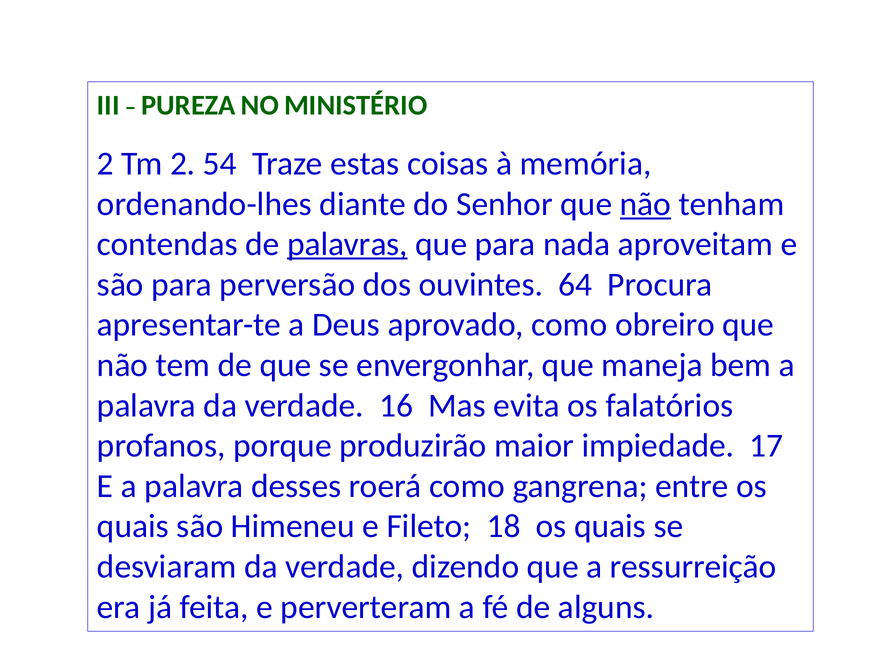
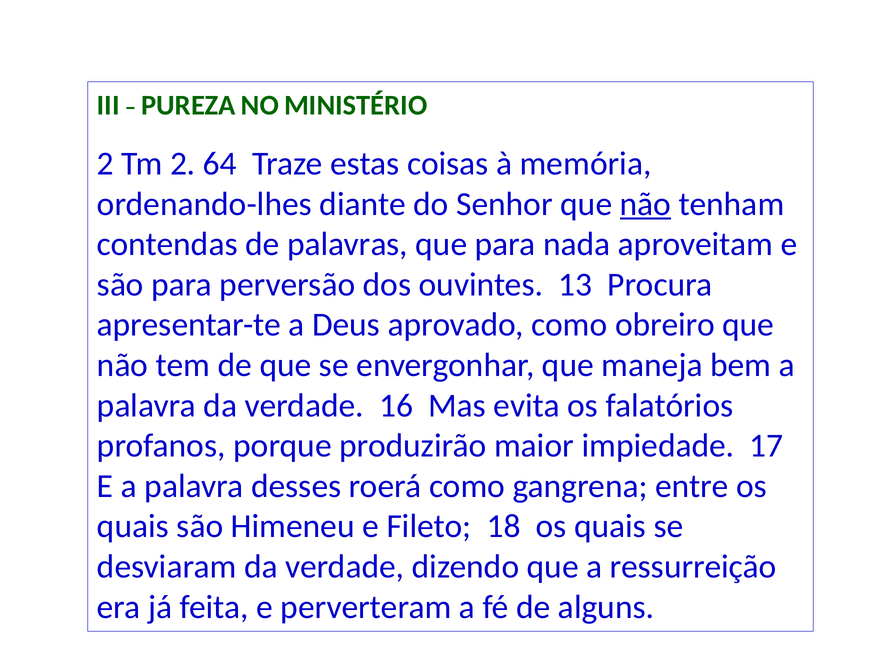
54: 54 -> 64
palavras underline: present -> none
64: 64 -> 13
